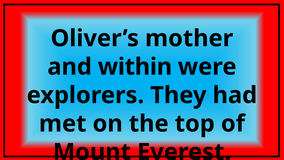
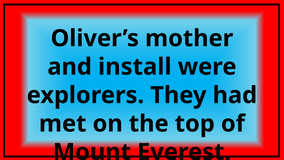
within: within -> install
